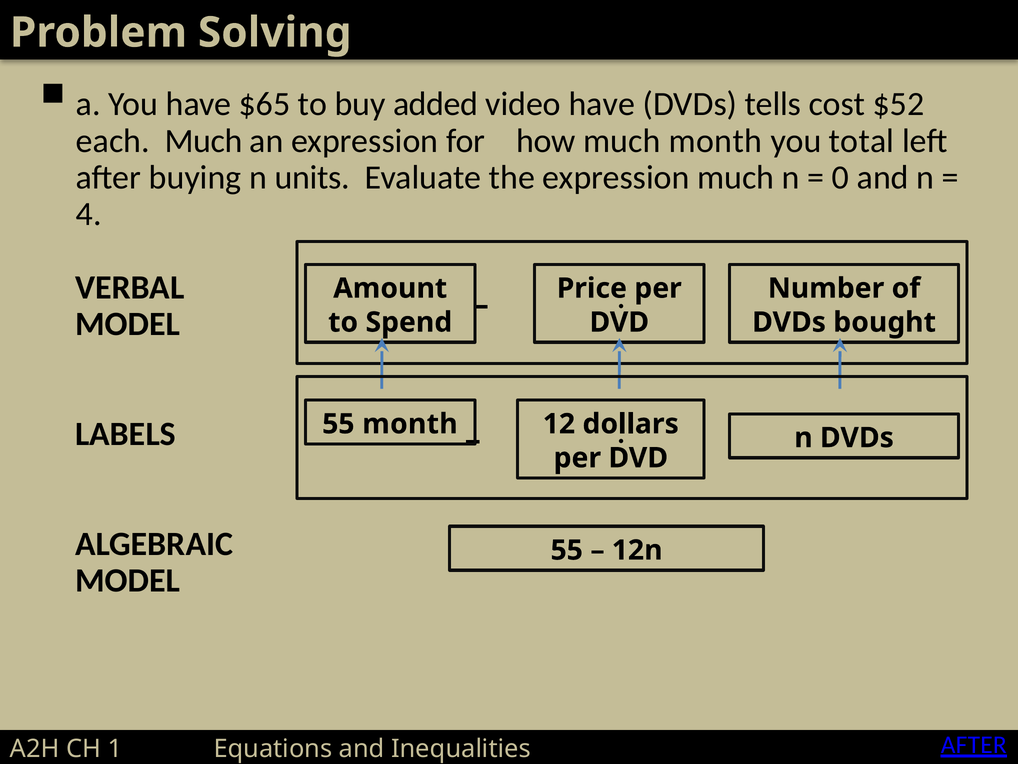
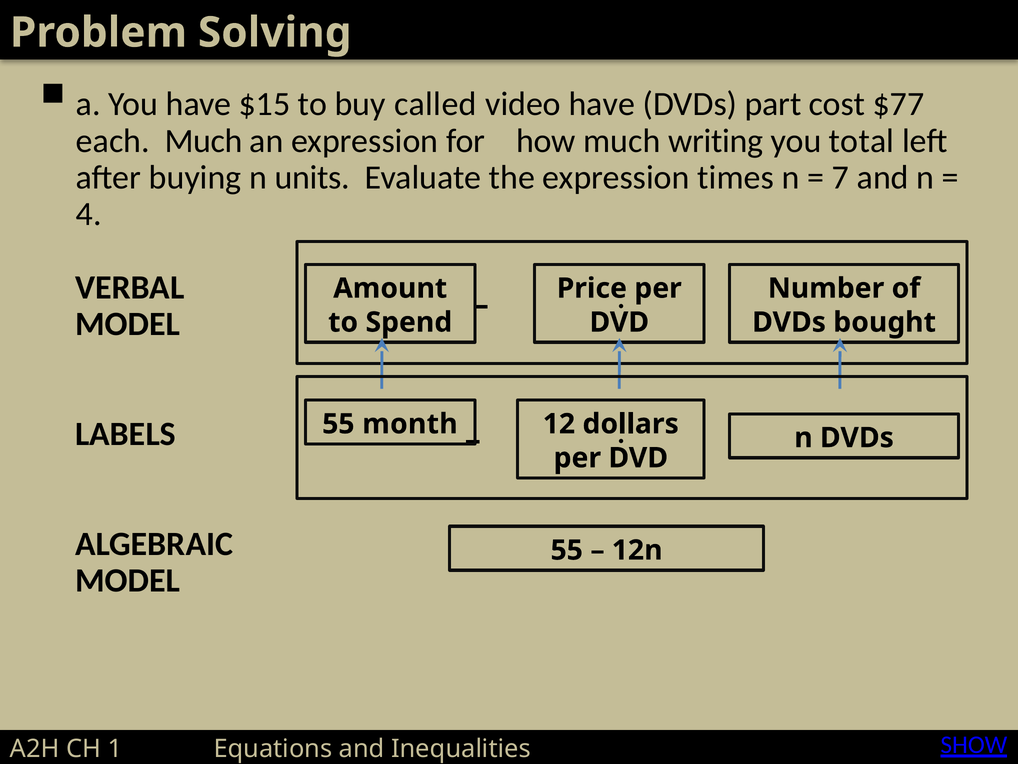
$65: $65 -> $15
added: added -> called
tells: tells -> part
$52: $52 -> $77
much month: month -> writing
expression much: much -> times
0: 0 -> 7
AFTER at (974, 744): AFTER -> SHOW
